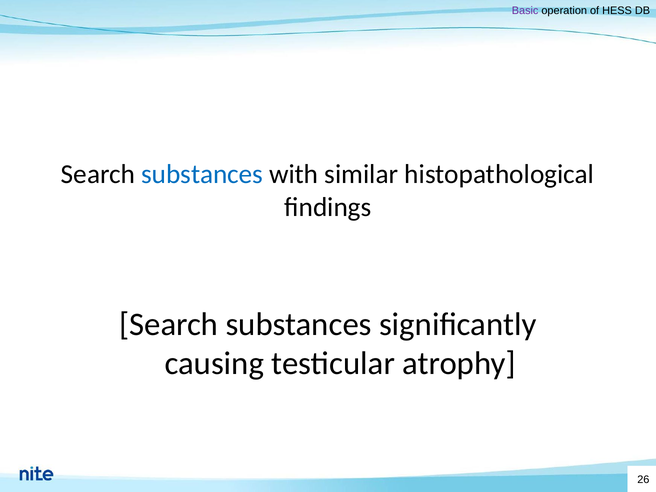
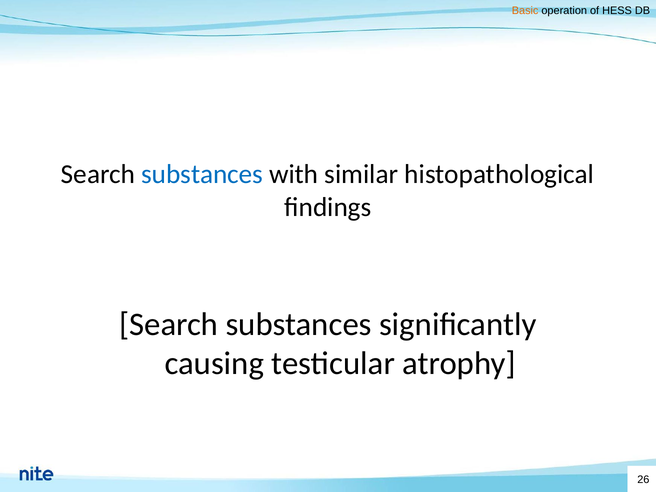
Basic colour: purple -> orange
